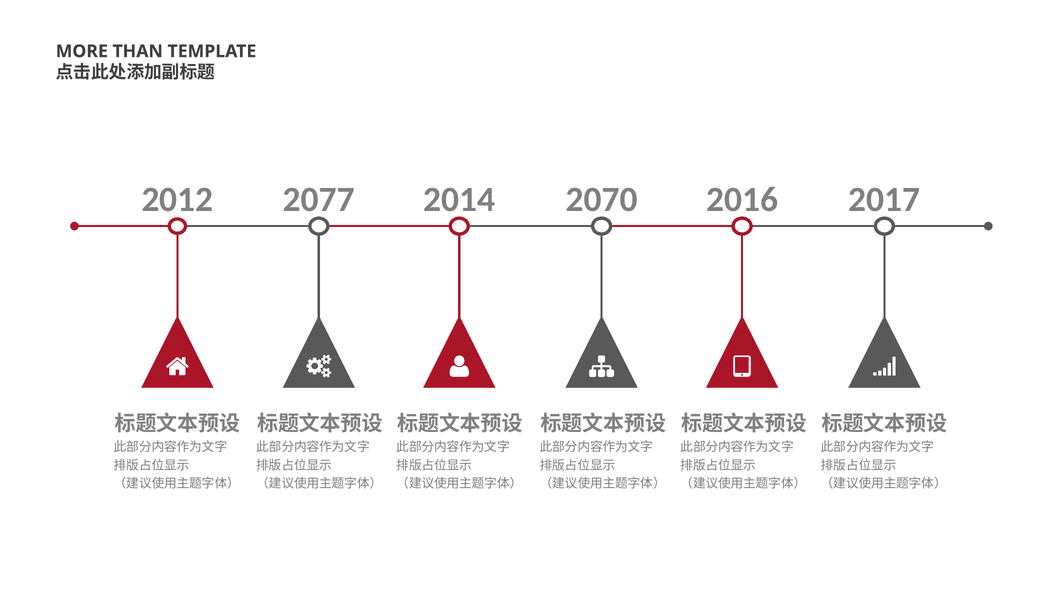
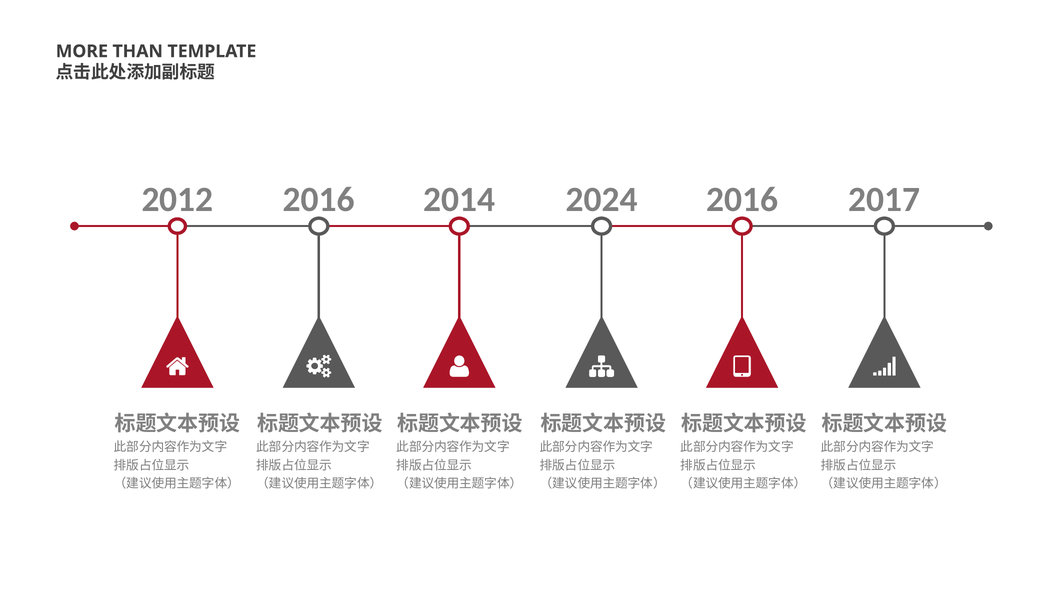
2012 2077: 2077 -> 2016
2070: 2070 -> 2024
